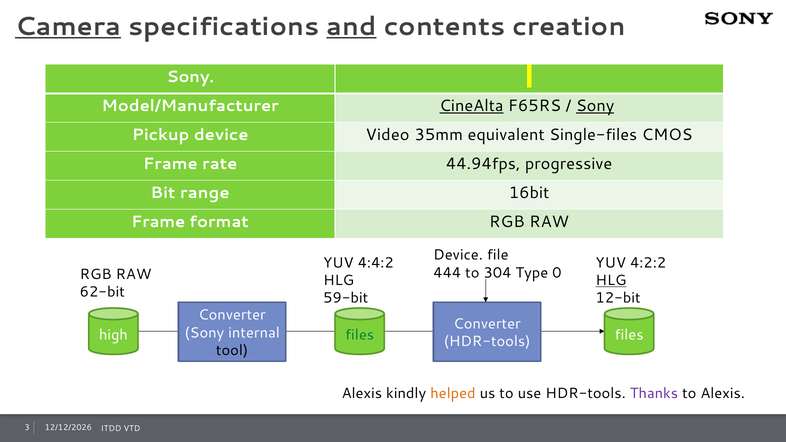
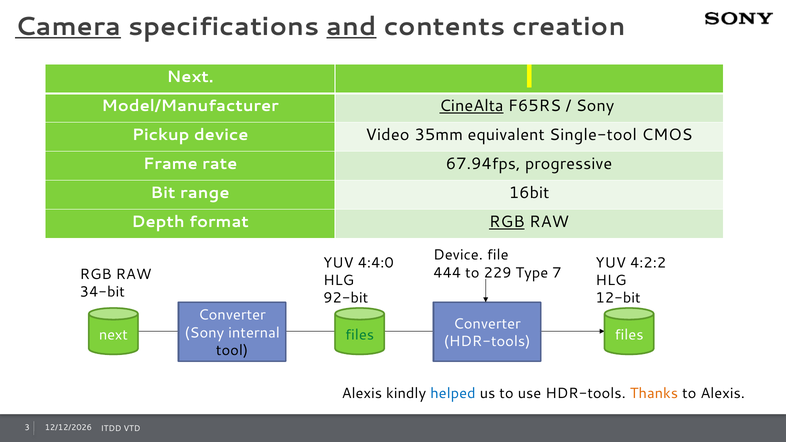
Sony at (190, 77): Sony -> Next
Sony at (595, 106) underline: present -> none
Single-files: Single-files -> Single-tool
44.94fps: 44.94fps -> 67.94fps
Frame at (158, 222): Frame -> Depth
RGB at (507, 222) underline: none -> present
4:4:2: 4:4:2 -> 4:4:0
304: 304 -> 229
0: 0 -> 7
HLG at (611, 280) underline: present -> none
62-bit: 62-bit -> 34-bit
59-bit: 59-bit -> 92-bit
high at (113, 335): high -> next
helped colour: orange -> blue
Thanks colour: purple -> orange
